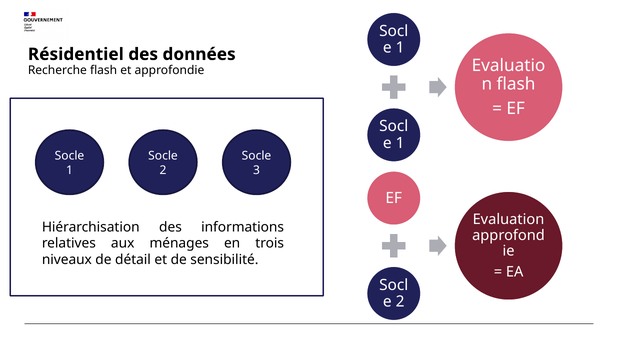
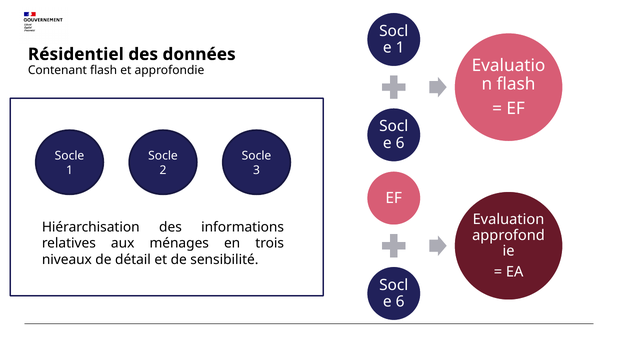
Recherche: Recherche -> Contenant
1 at (400, 143): 1 -> 6
2 at (400, 301): 2 -> 6
